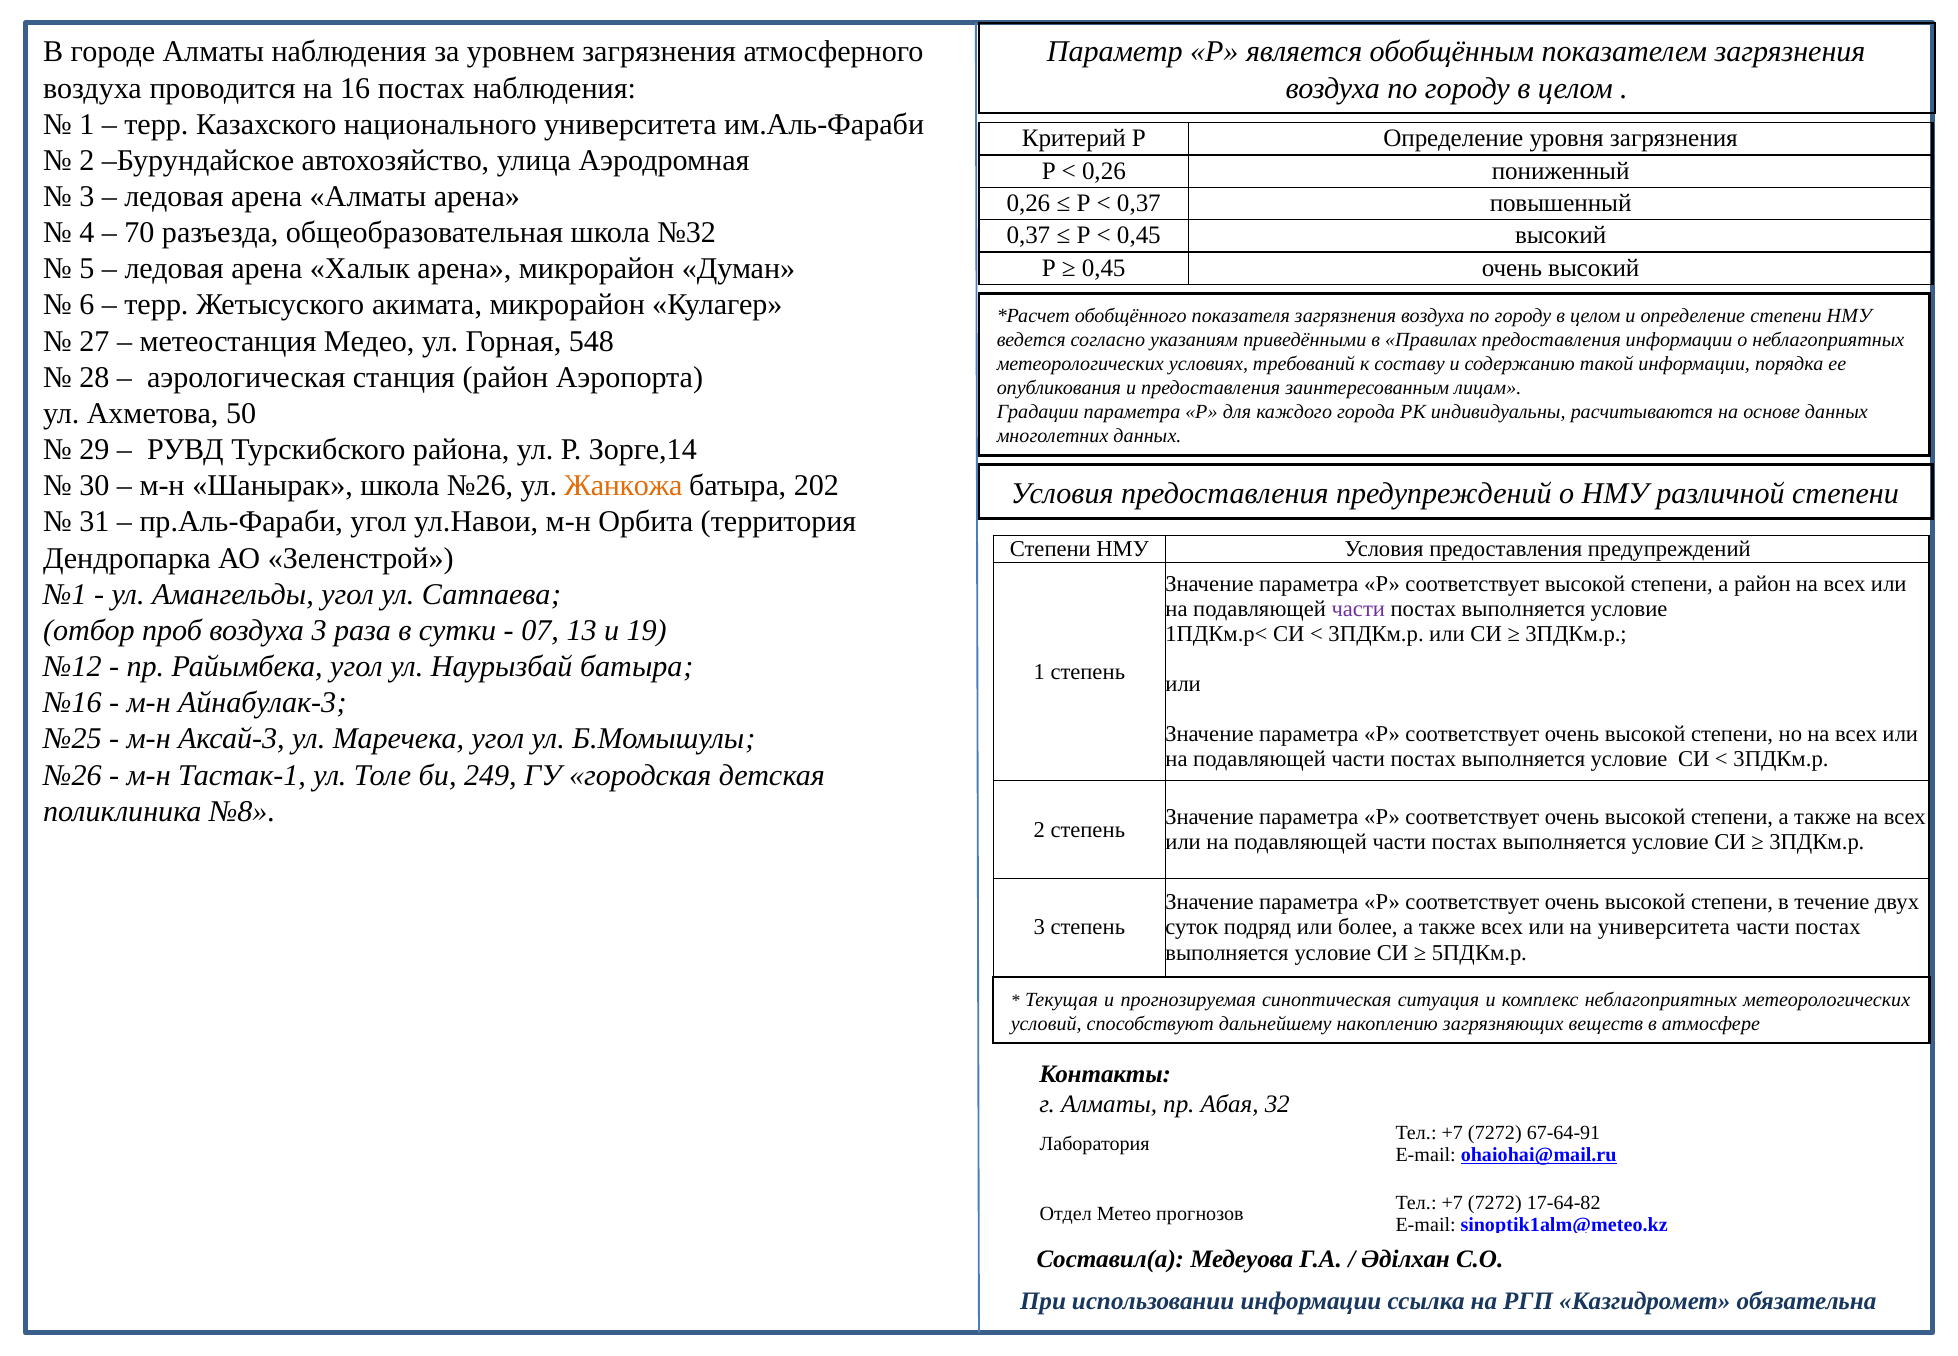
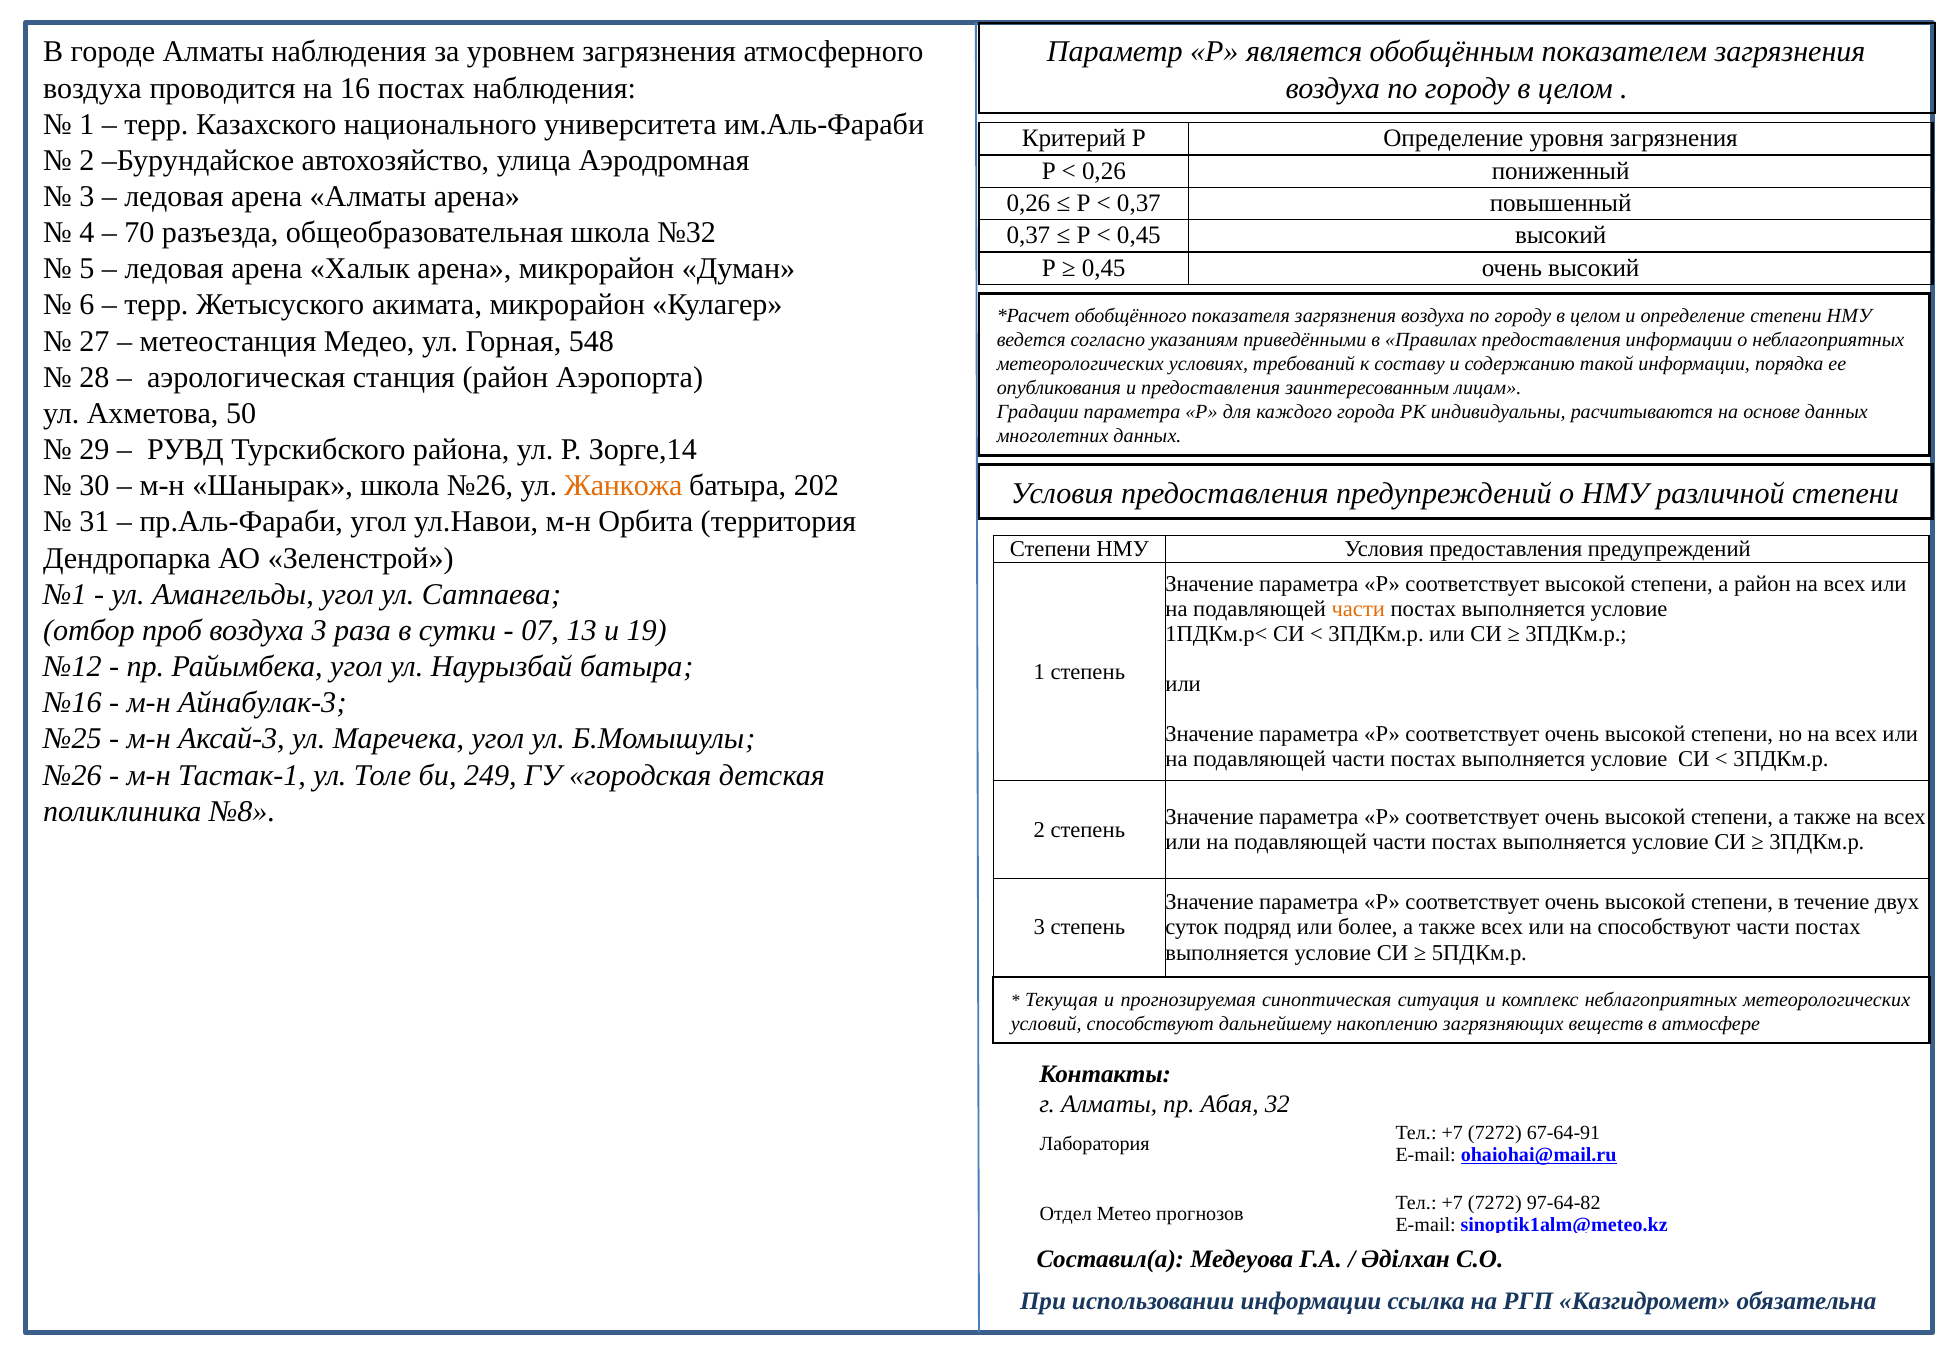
части at (1358, 609) colour: purple -> orange
на университета: университета -> способствуют
17-64-82: 17-64-82 -> 97-64-82
